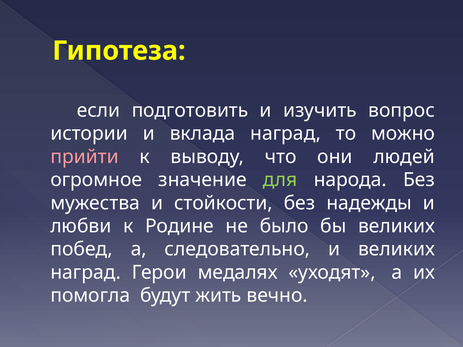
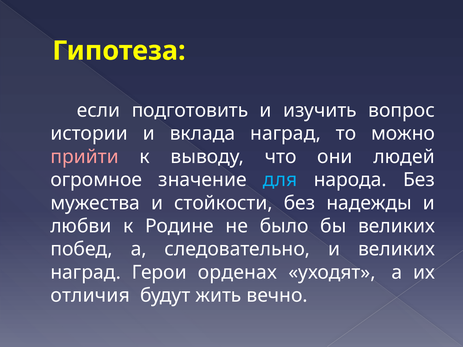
для colour: light green -> light blue
медалях: медалях -> орденах
помогла: помогла -> отличия
